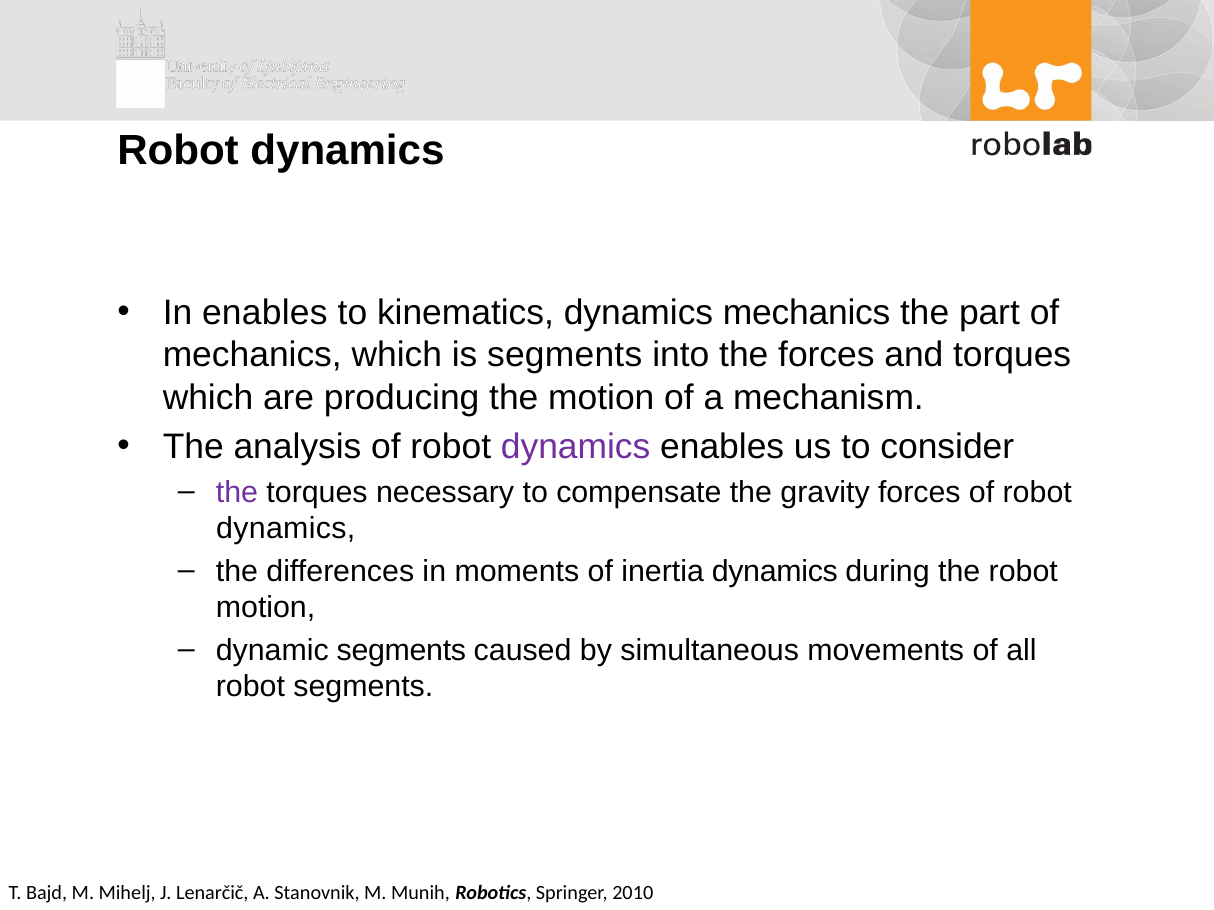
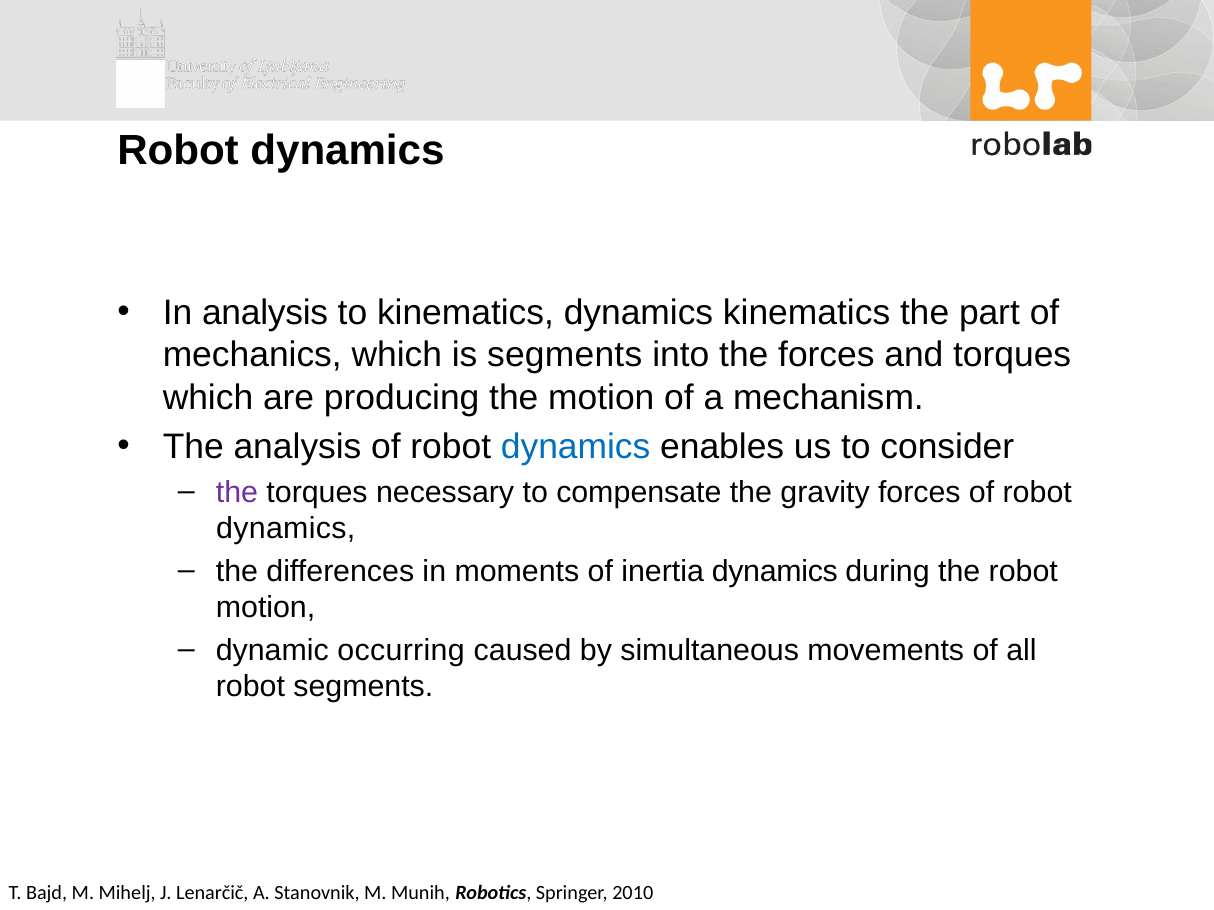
In enables: enables -> analysis
dynamics mechanics: mechanics -> kinematics
dynamics at (576, 448) colour: purple -> blue
dynamic segments: segments -> occurring
